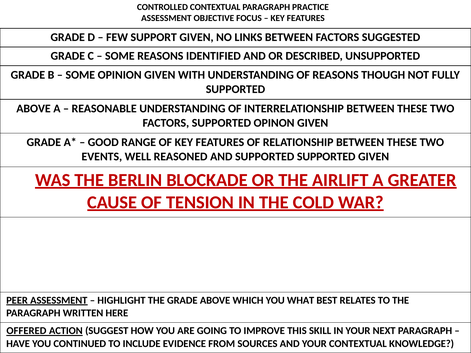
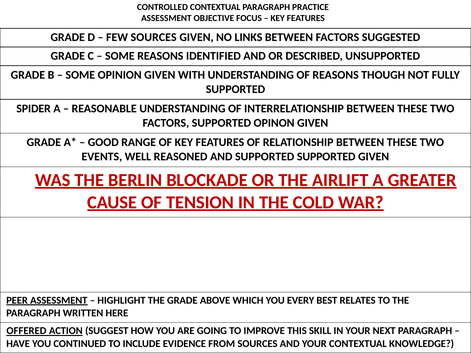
FEW SUPPORT: SUPPORT -> SOURCES
ABOVE at (34, 109): ABOVE -> SPIDER
WHAT: WHAT -> EVERY
